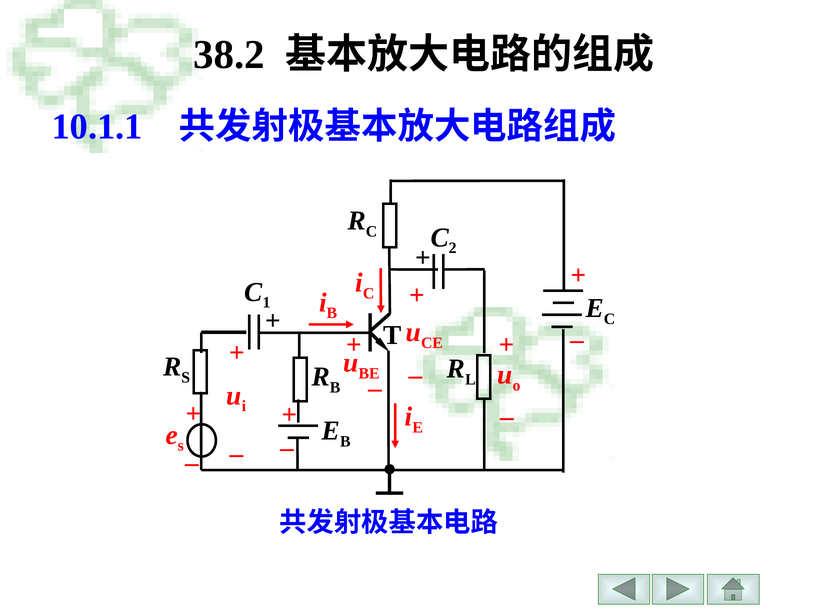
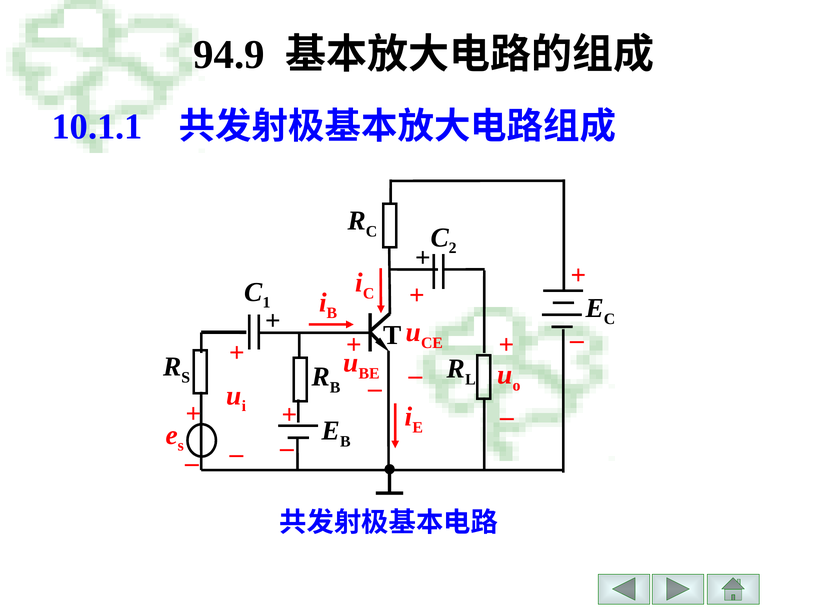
38.2: 38.2 -> 94.9
